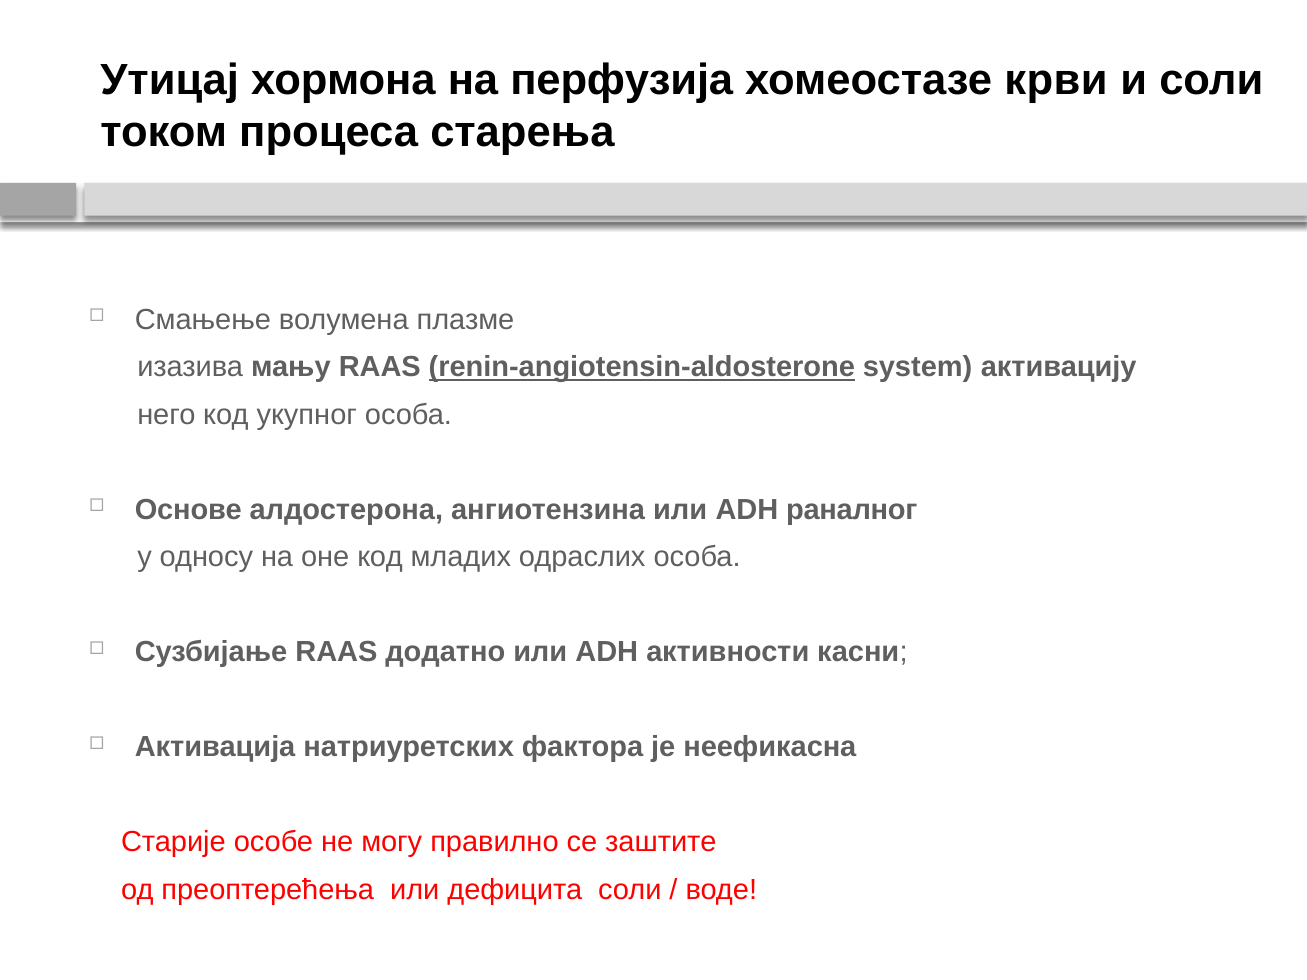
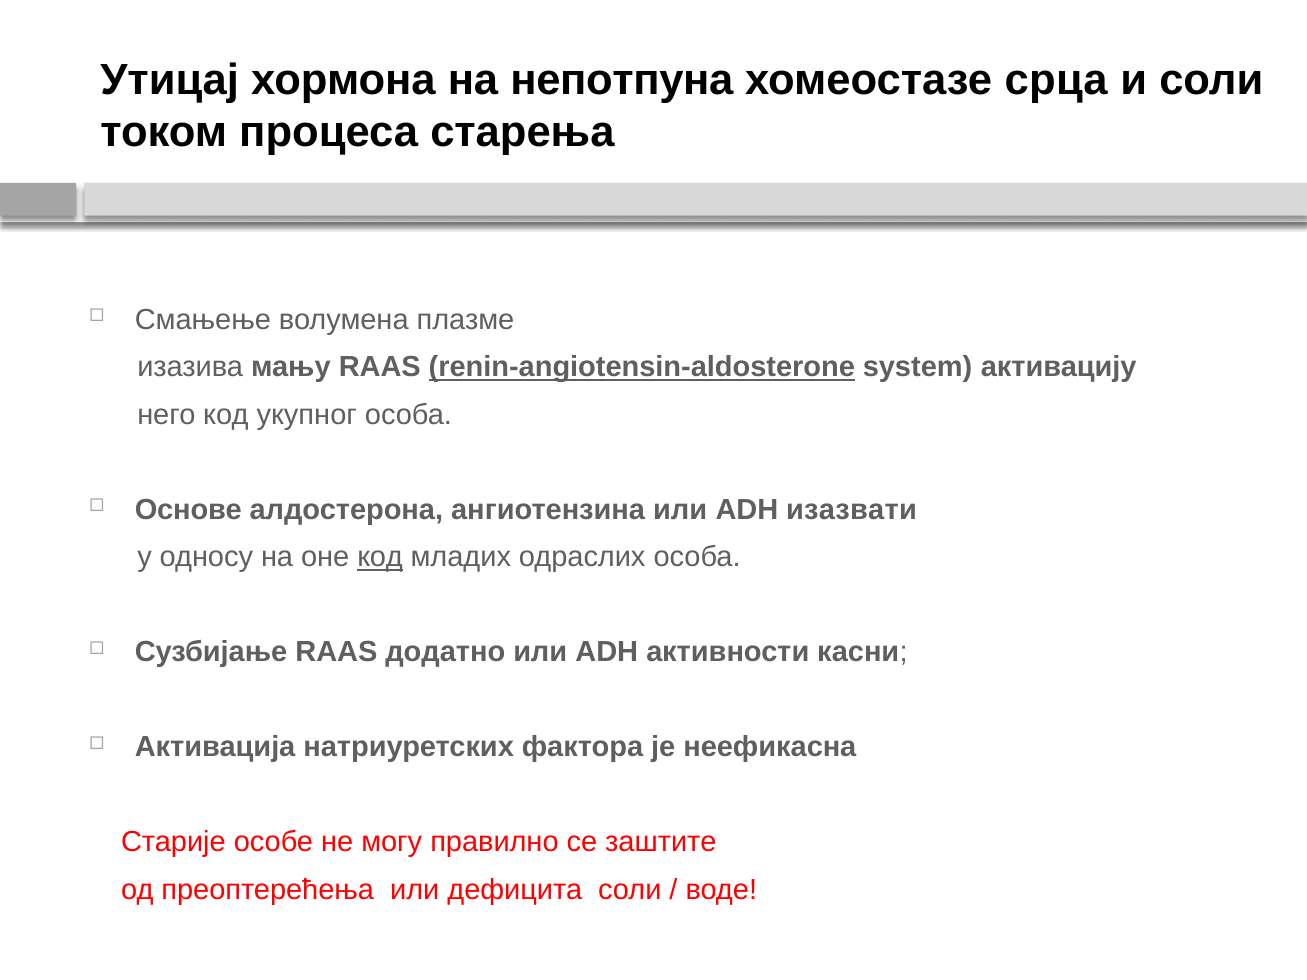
перфузија: перфузија -> непотпуна
крви: крви -> срца
раналног: раналног -> изазвати
код at (380, 557) underline: none -> present
